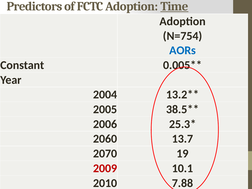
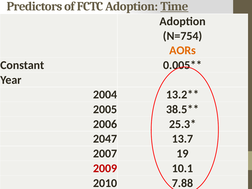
AORs colour: blue -> orange
2060: 2060 -> 2047
2070: 2070 -> 2007
